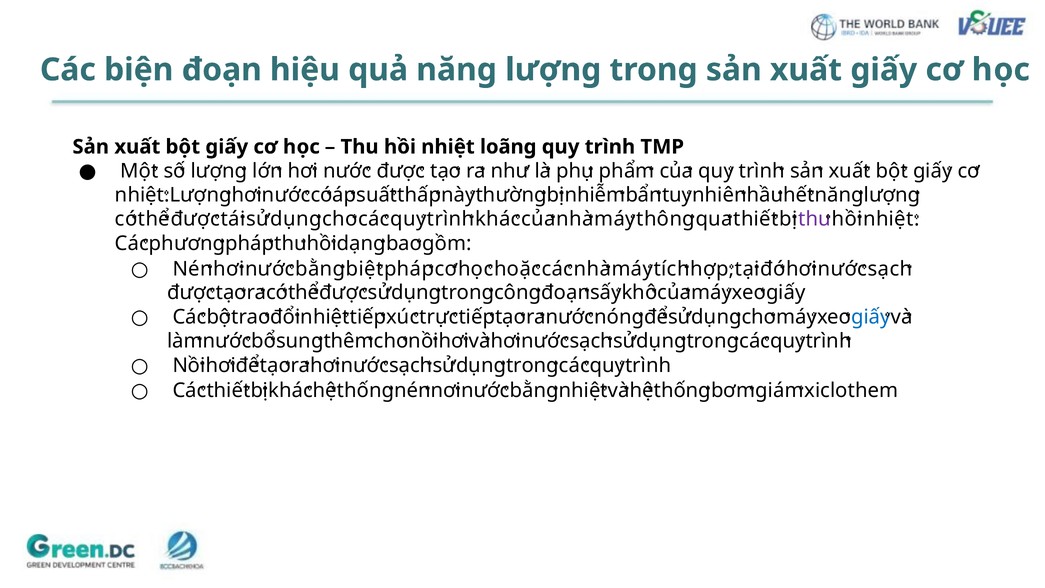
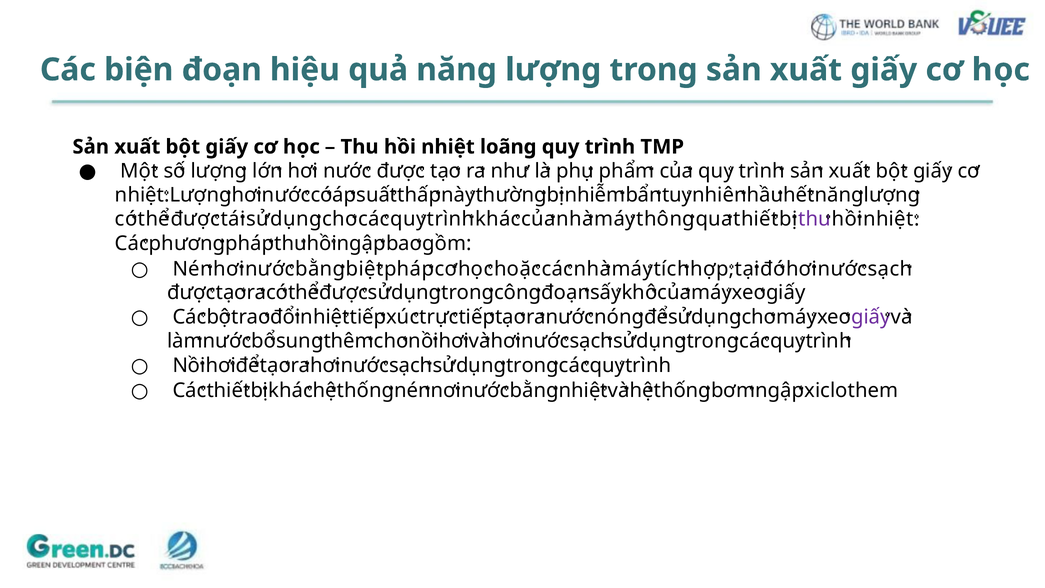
dạng at (361, 244): dạng -> ngập
giấy at (871, 317) colour: blue -> purple
giám at (780, 391): giám -> ngập
